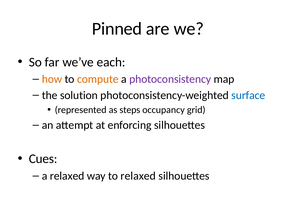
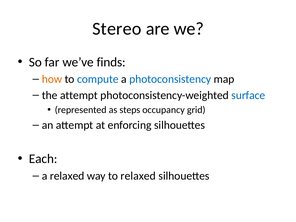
Pinned: Pinned -> Stereo
each: each -> finds
compute colour: orange -> blue
photoconsistency colour: purple -> blue
the solution: solution -> attempt
Cues: Cues -> Each
